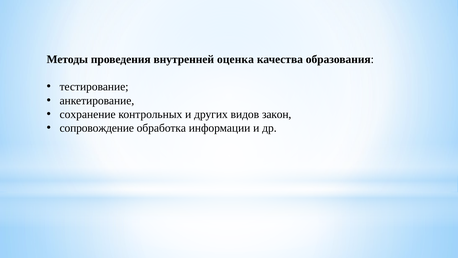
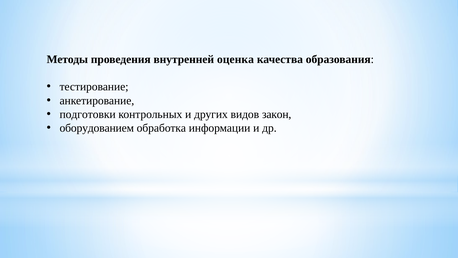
сохранение: сохранение -> подготовки
сопровождение: сопровождение -> оборудованием
